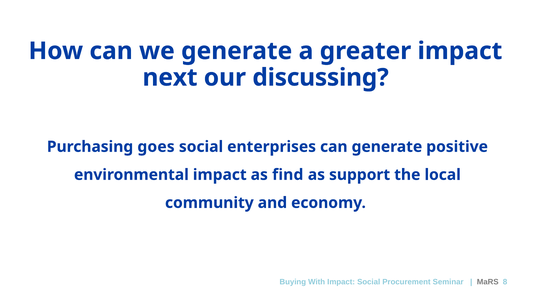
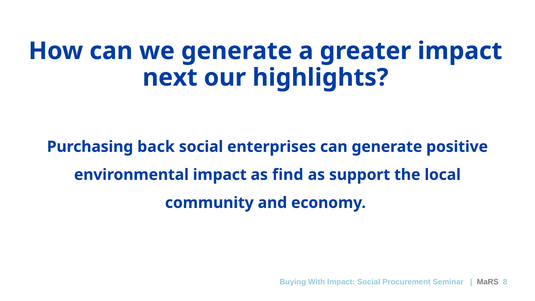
discussing: discussing -> highlights
goes: goes -> back
